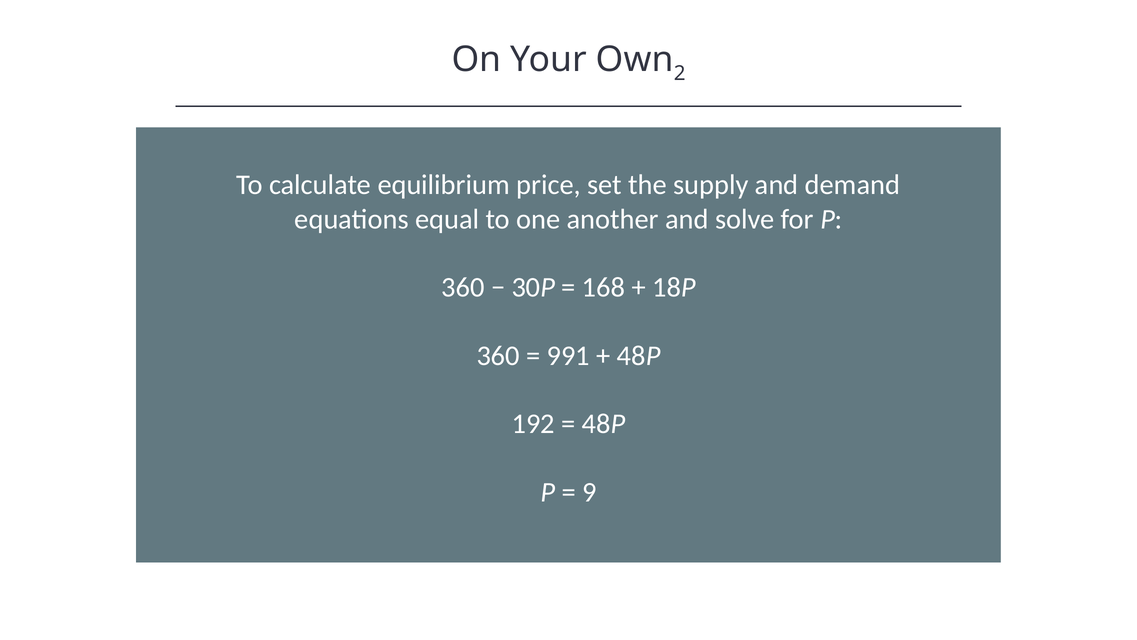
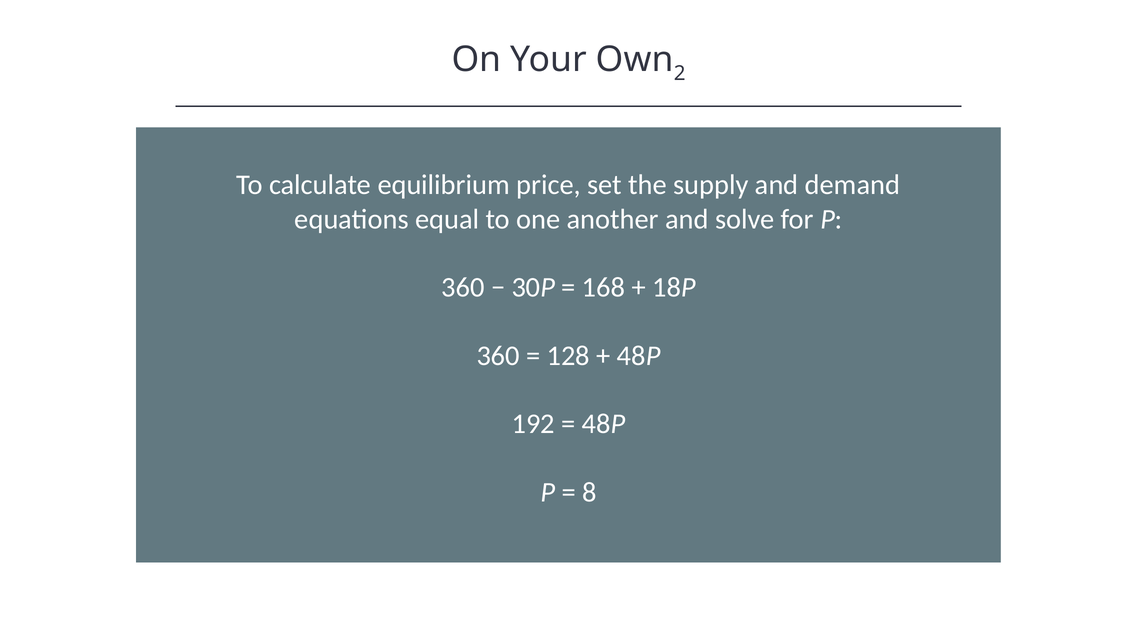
991: 991 -> 128
9: 9 -> 8
